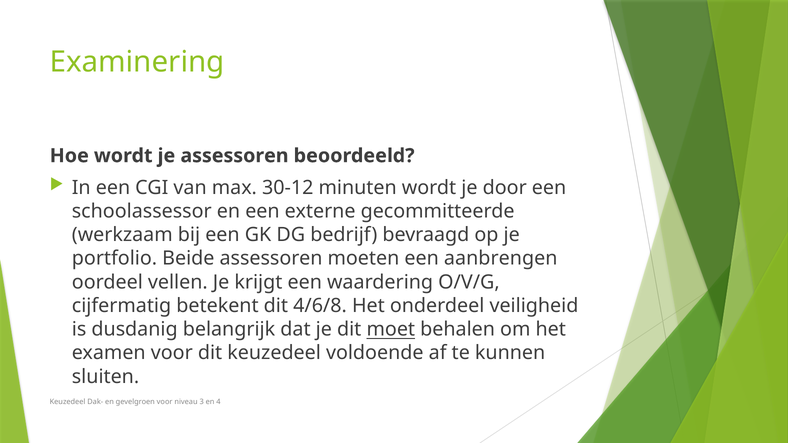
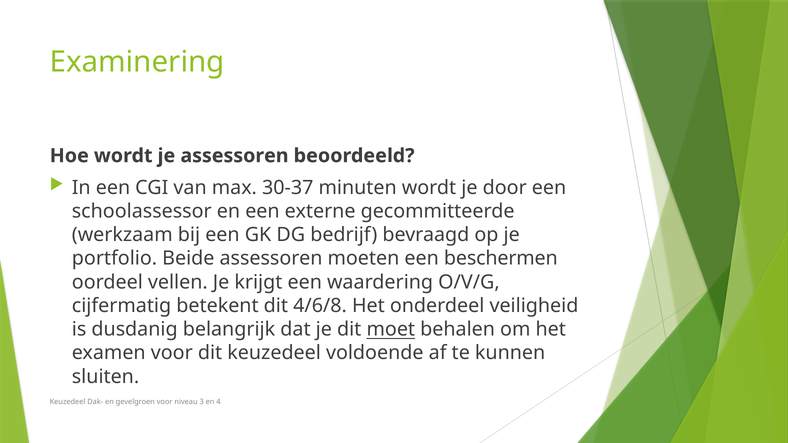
30-12: 30-12 -> 30-37
aanbrengen: aanbrengen -> beschermen
